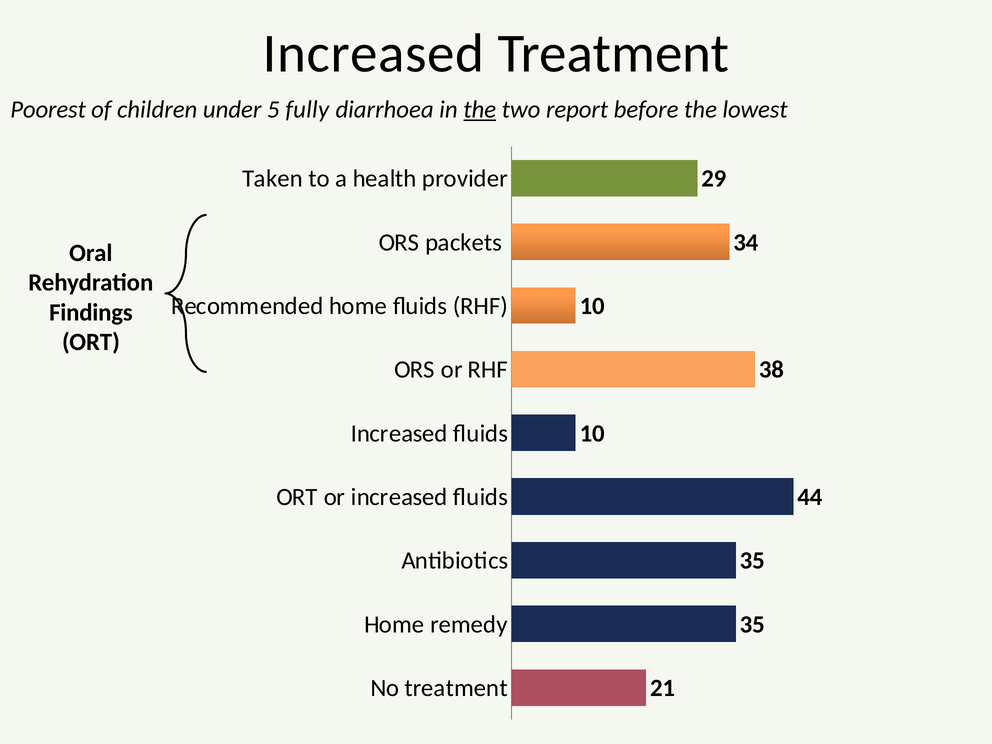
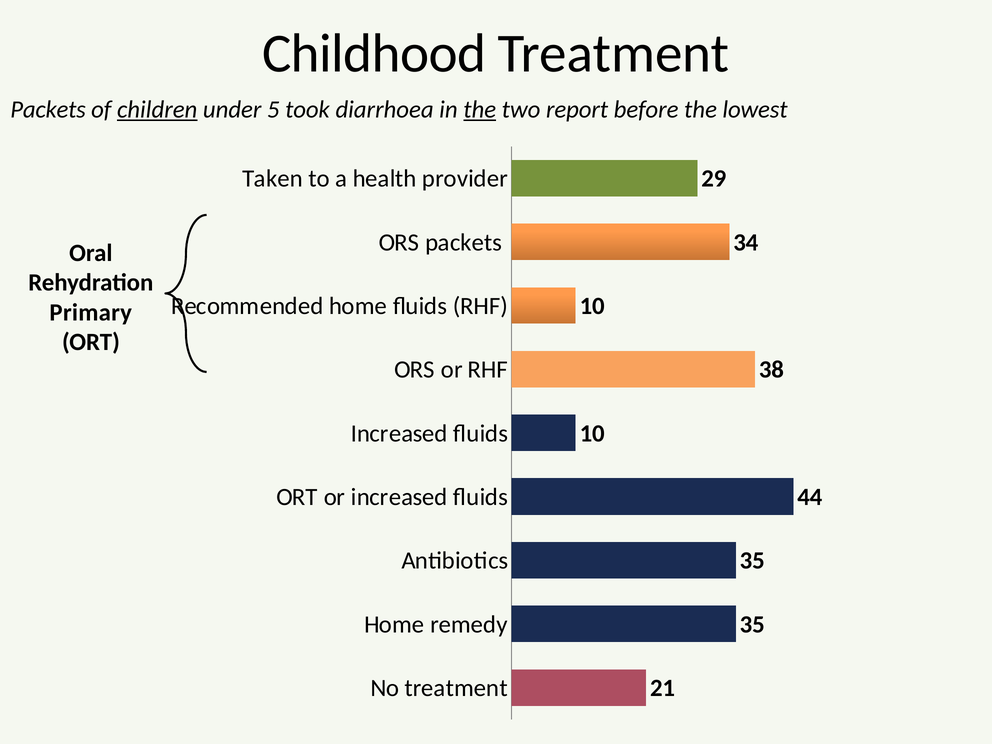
Increased at (373, 53): Increased -> Childhood
Poorest at (48, 110): Poorest -> Packets
children underline: none -> present
fully: fully -> took
Findings: Findings -> Primary
